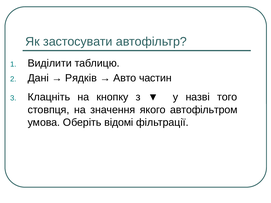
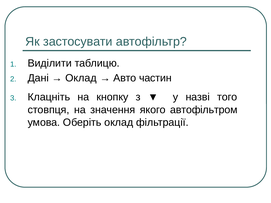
Рядків at (81, 78): Рядків -> Оклад
Оберіть відомі: відомі -> оклад
